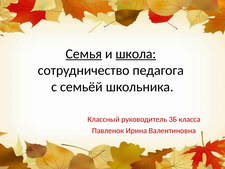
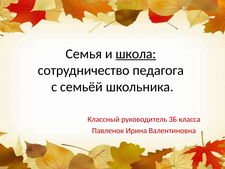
Семья underline: present -> none
